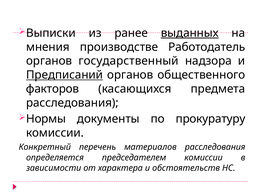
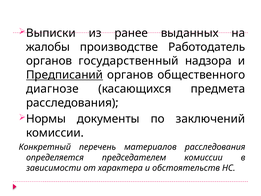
выданных underline: present -> none
мнения: мнения -> жалобы
факторов: факторов -> диагнозе
прокуратуру: прокуратуру -> заключений
